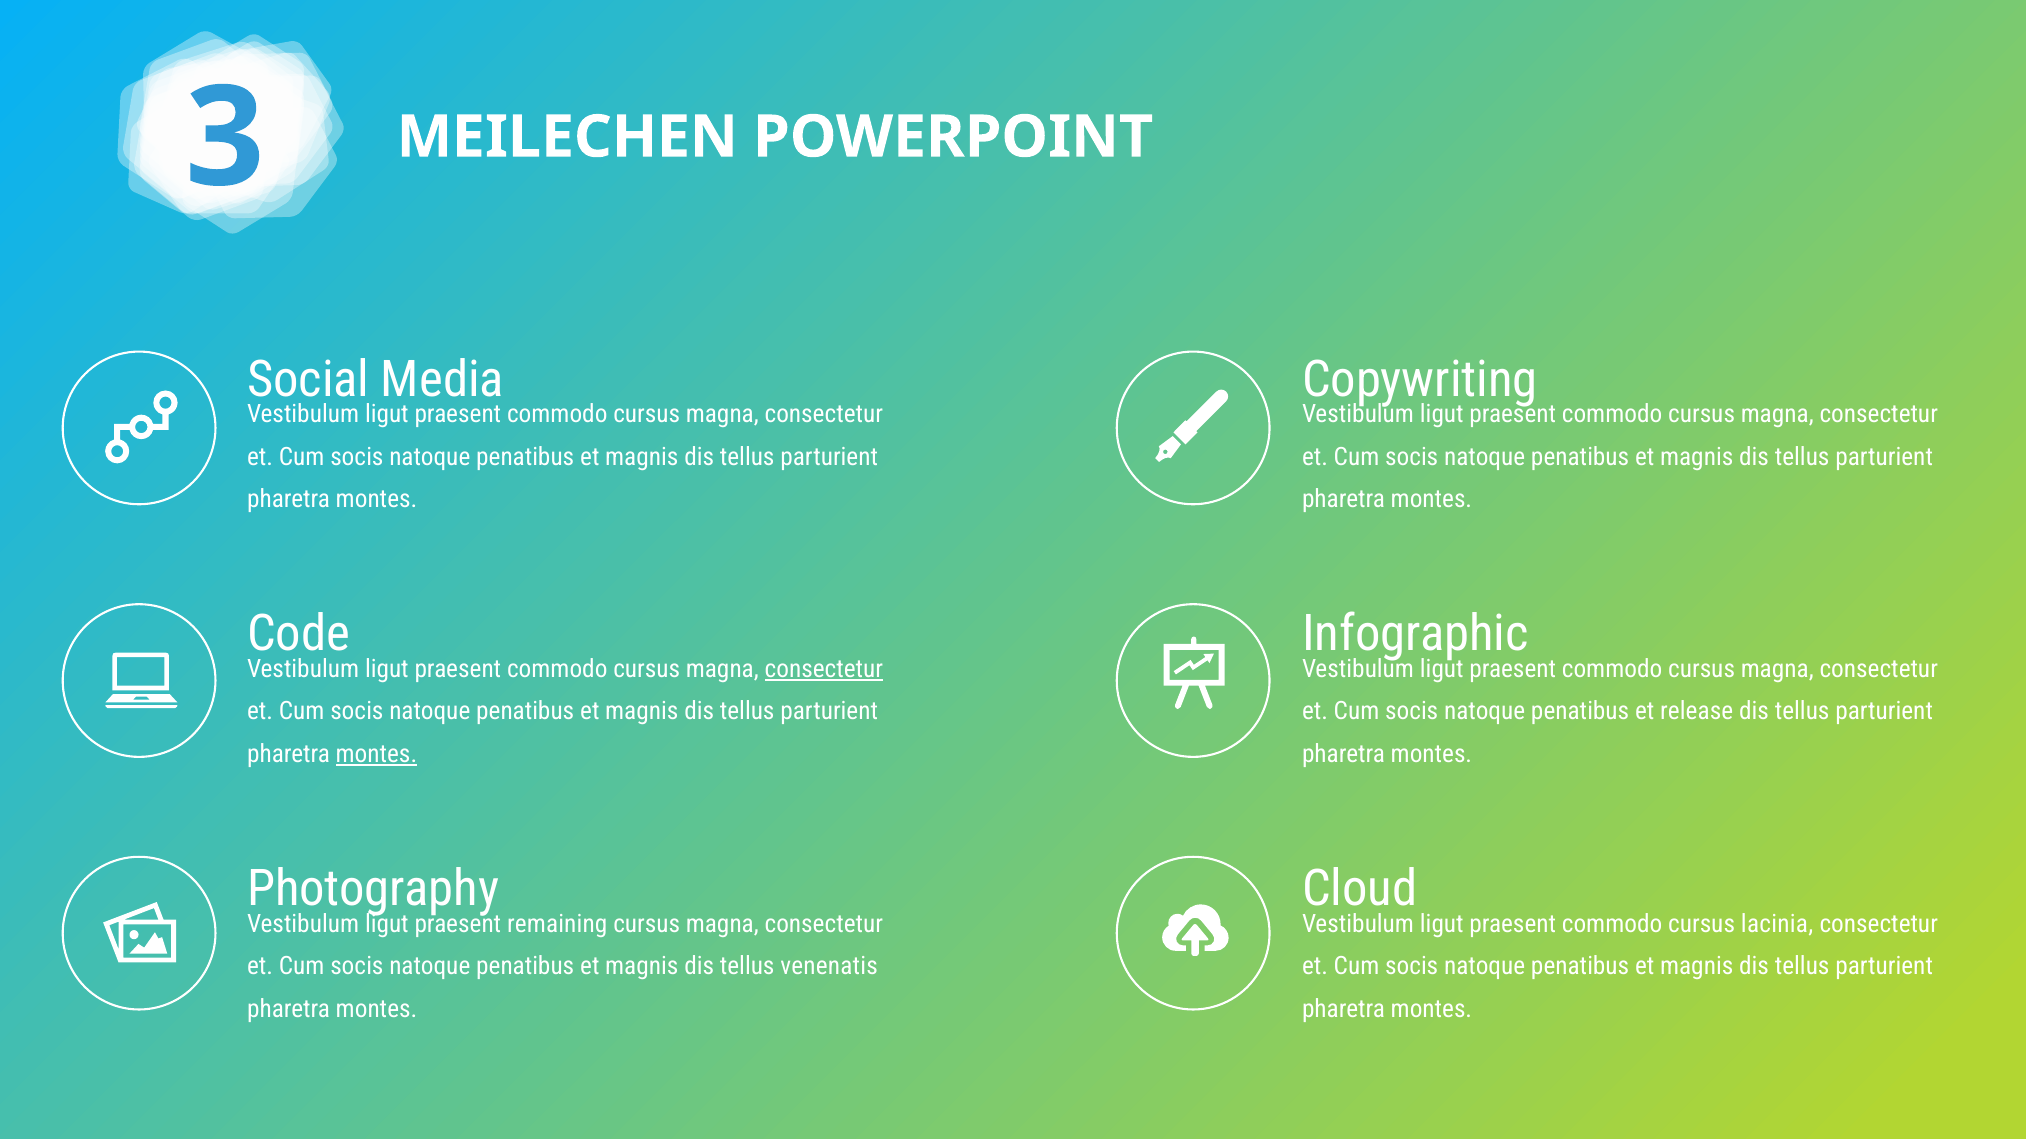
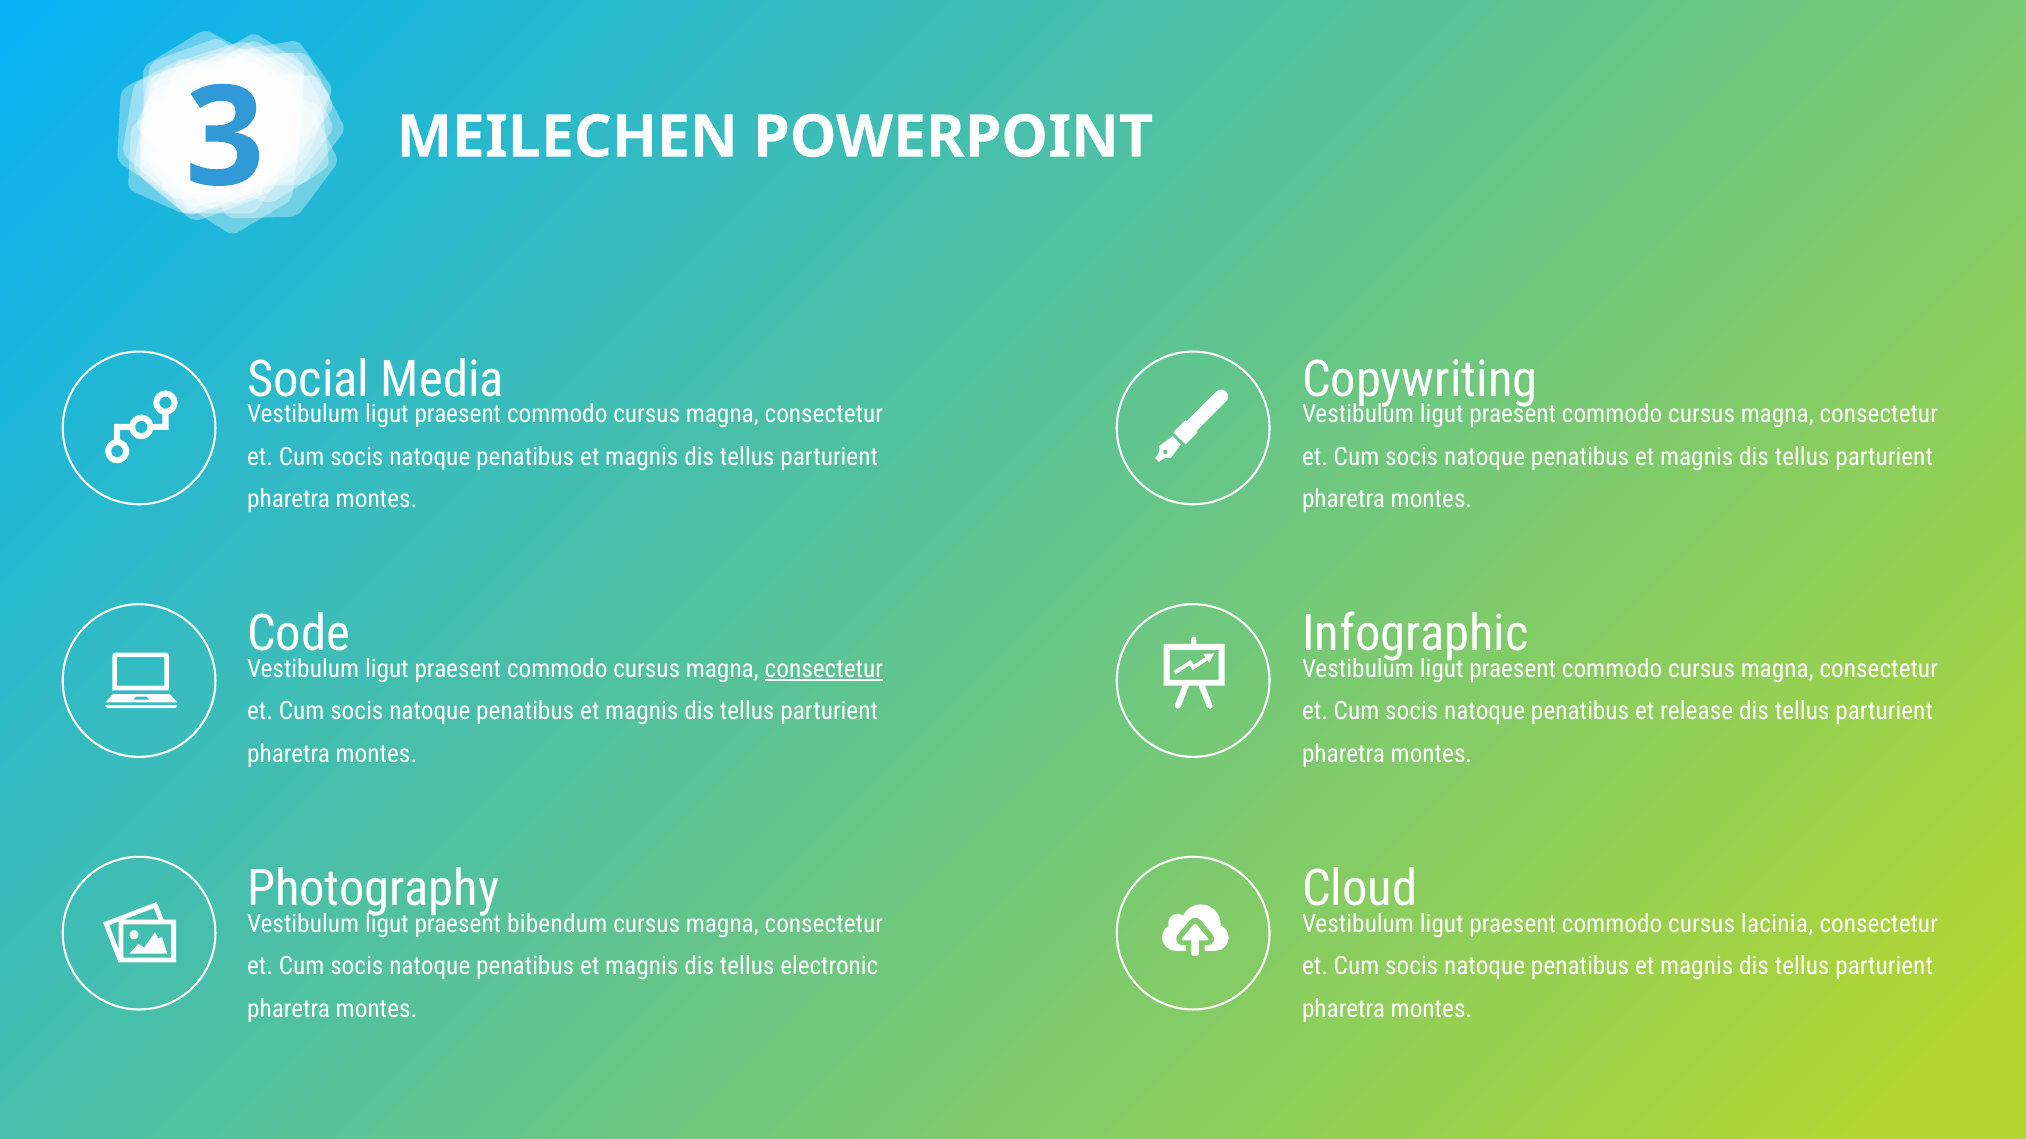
montes at (376, 755) underline: present -> none
remaining: remaining -> bibendum
venenatis: venenatis -> electronic
